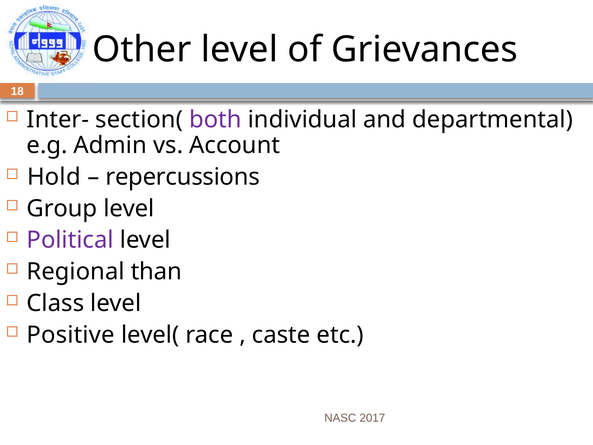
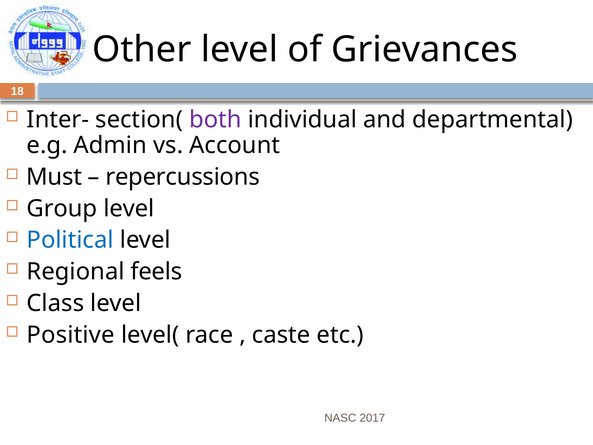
Hold: Hold -> Must
Political colour: purple -> blue
than: than -> feels
